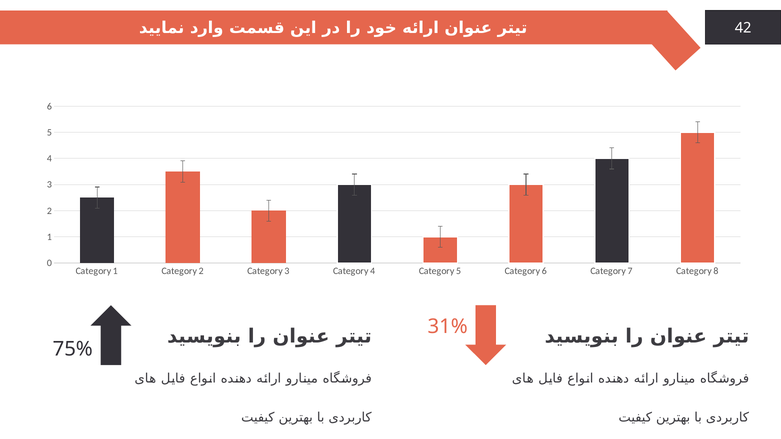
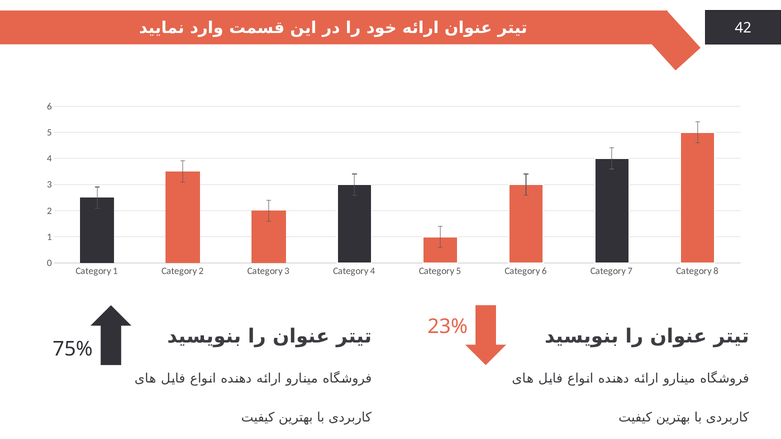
31%: 31% -> 23%
